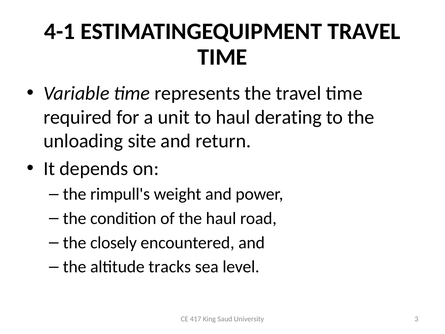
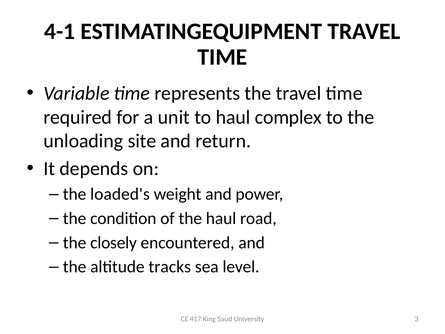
derating: derating -> complex
rimpull's: rimpull's -> loaded's
